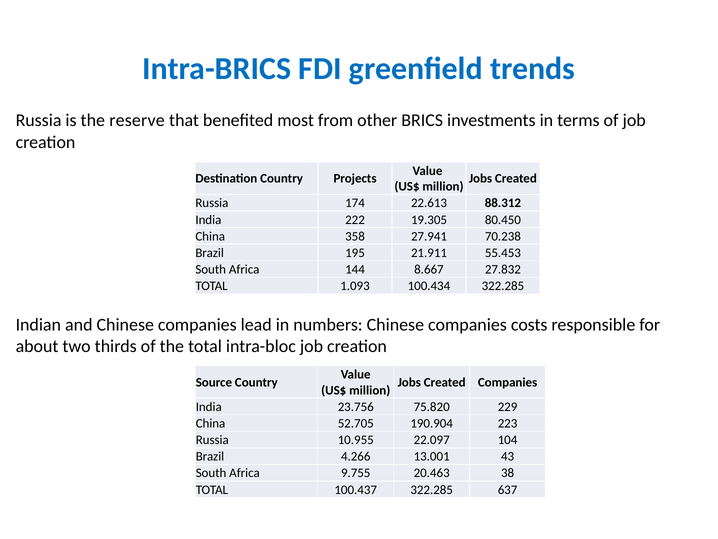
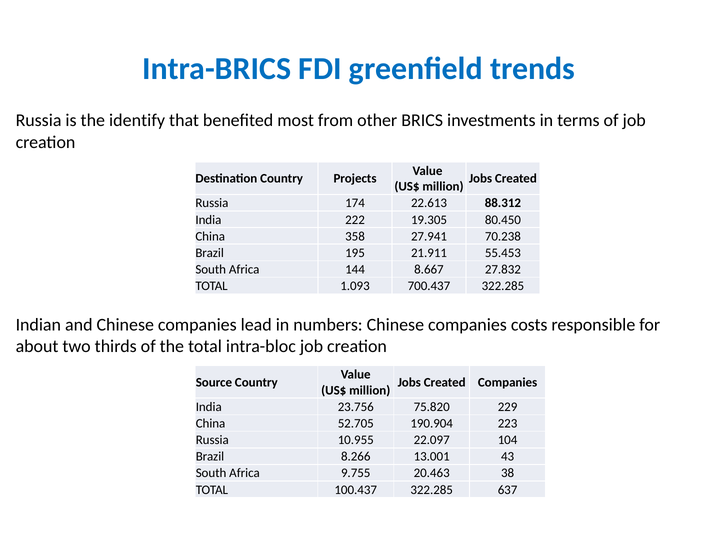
reserve: reserve -> identify
100.434: 100.434 -> 700.437
4.266: 4.266 -> 8.266
